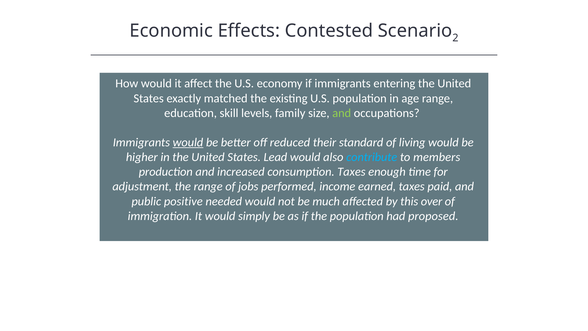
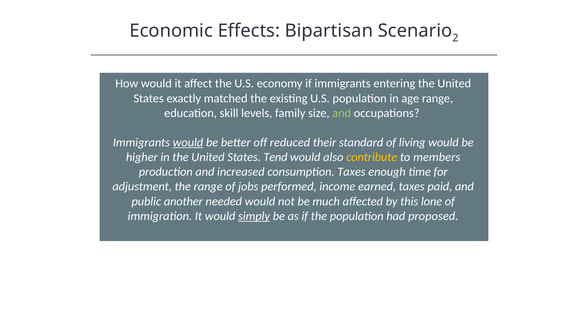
Contested: Contested -> Bipartisan
Lead: Lead -> Tend
contribute colour: light blue -> yellow
positive: positive -> another
over: over -> lone
simply underline: none -> present
